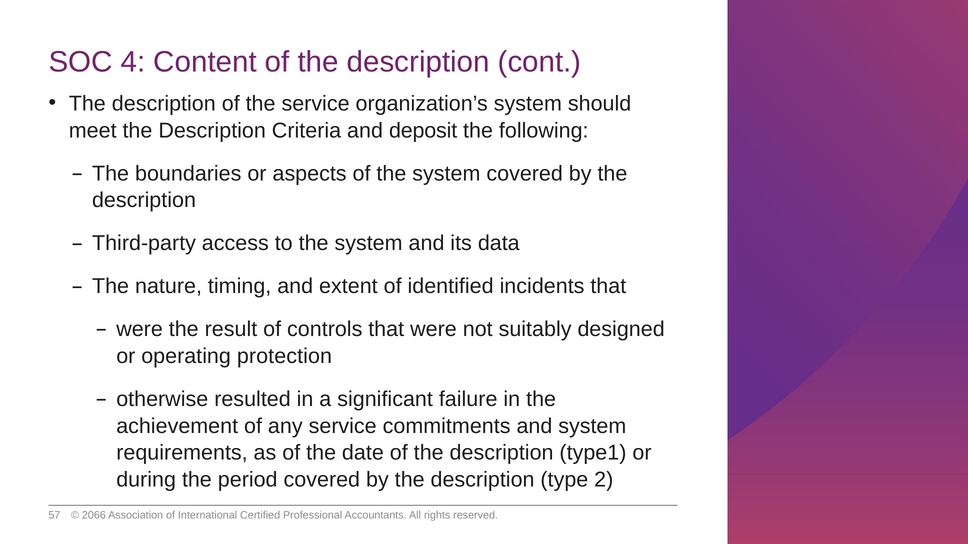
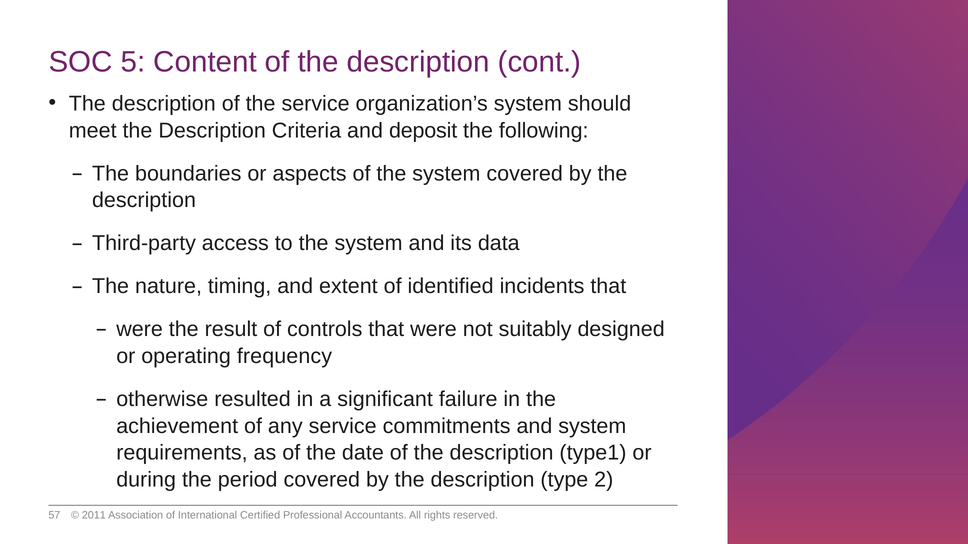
4: 4 -> 5
protection: protection -> frequency
2066: 2066 -> 2011
